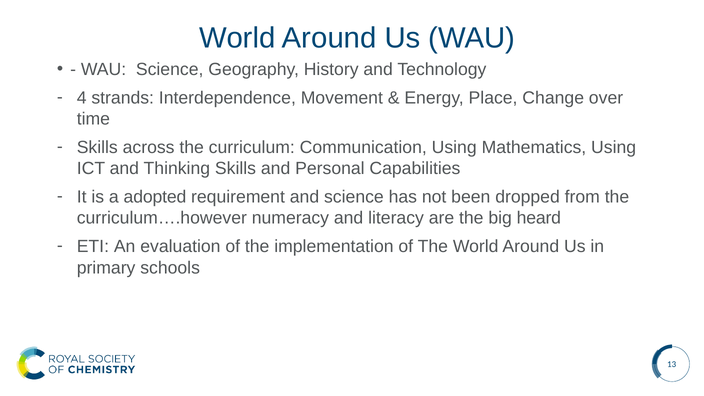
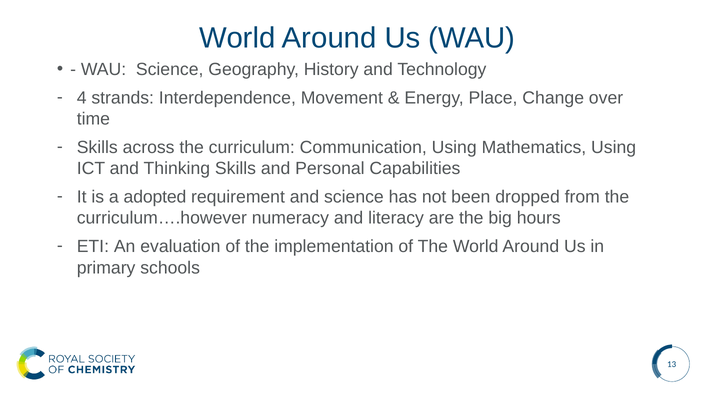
heard: heard -> hours
